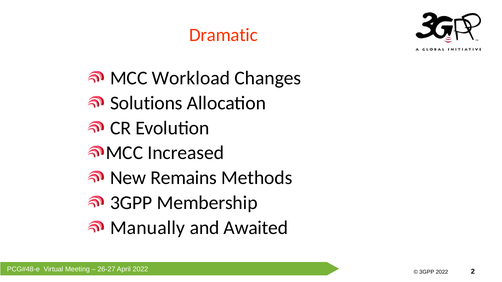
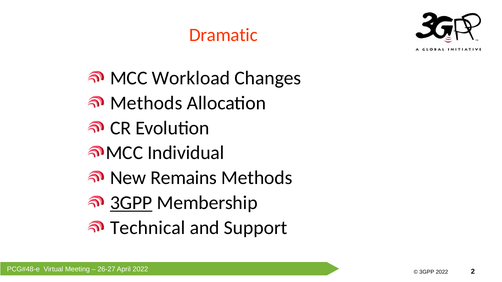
Solutions at (146, 103): Solutions -> Methods
Increased: Increased -> Individual
3GPP at (131, 203) underline: none -> present
Manually: Manually -> Technical
Awaited: Awaited -> Support
